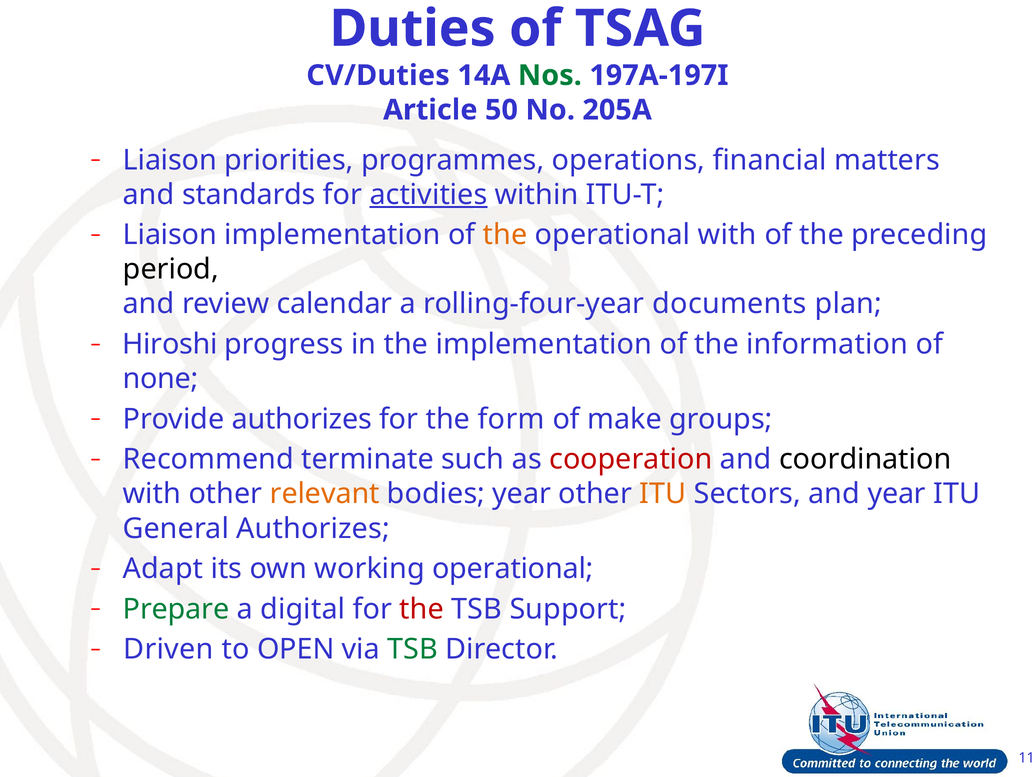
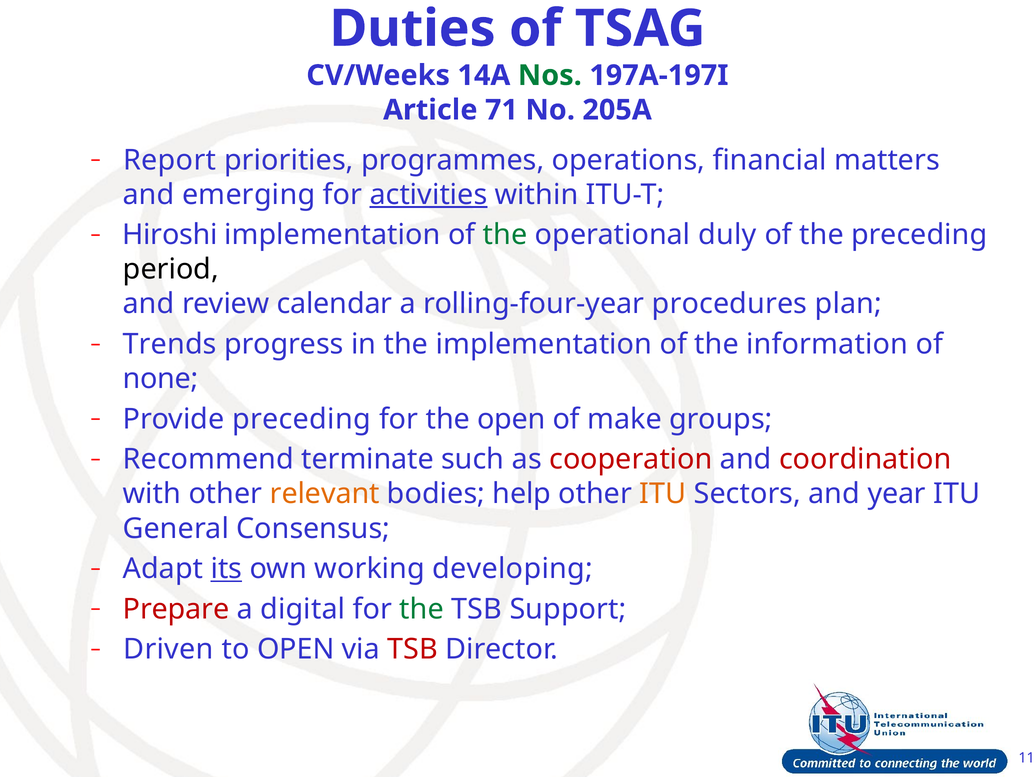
CV/Duties: CV/Duties -> CV/Weeks
50: 50 -> 71
Liaison at (170, 160): Liaison -> Report
standards: standards -> emerging
Liaison at (170, 235): Liaison -> Hiroshi
the at (505, 235) colour: orange -> green
operational with: with -> duly
documents: documents -> procedures
Hiroshi: Hiroshi -> Trends
Provide authorizes: authorizes -> preceding
the form: form -> open
coordination colour: black -> red
bodies year: year -> help
General Authorizes: Authorizes -> Consensus
its underline: none -> present
working operational: operational -> developing
Prepare colour: green -> red
the at (422, 609) colour: red -> green
TSB at (413, 649) colour: green -> red
